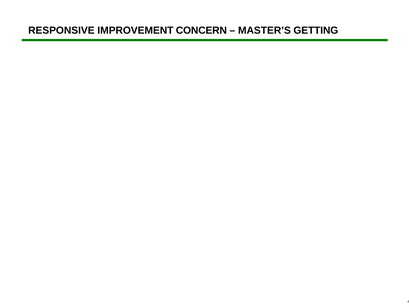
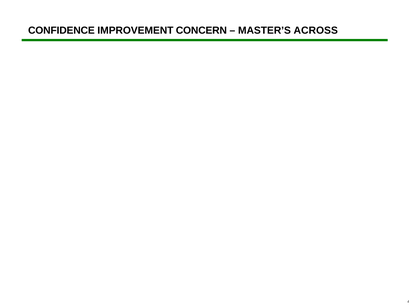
RESPONSIVE: RESPONSIVE -> CONFIDENCE
GETTING: GETTING -> ACROSS
